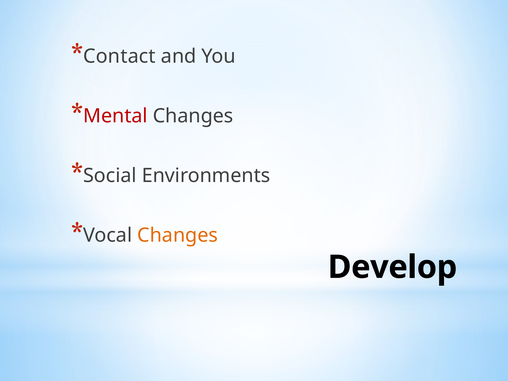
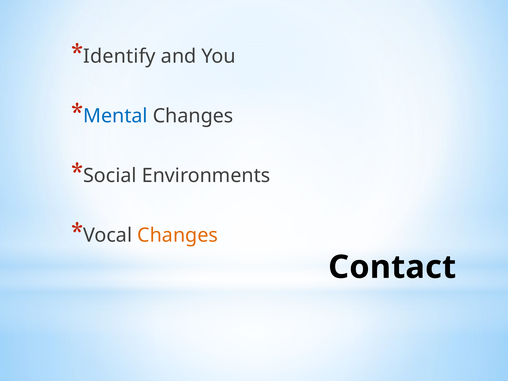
Contact: Contact -> Identify
Mental colour: red -> blue
Develop: Develop -> Contact
